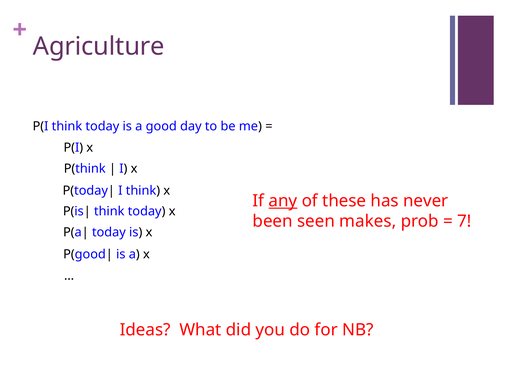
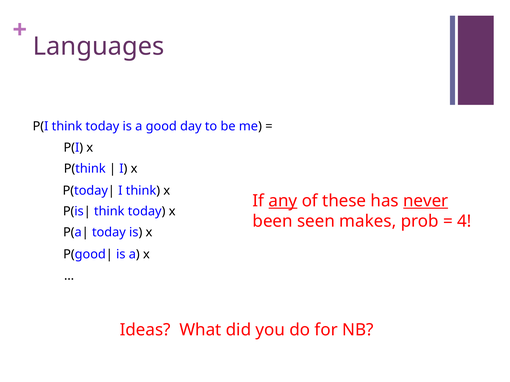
Agriculture: Agriculture -> Languages
never underline: none -> present
7: 7 -> 4
